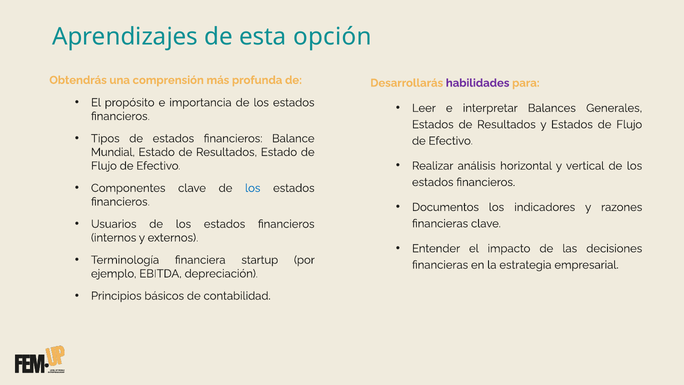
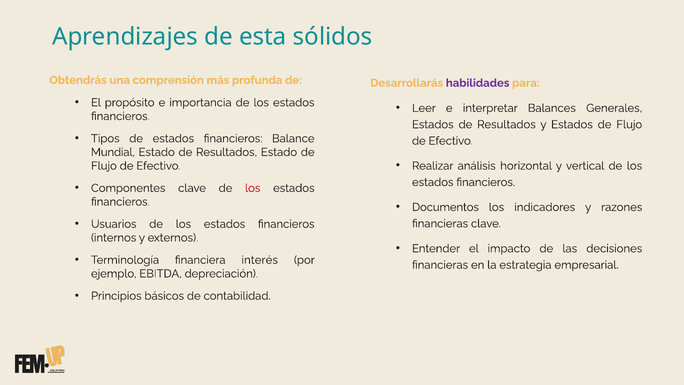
opción: opción -> sólidos
los at (253, 188) colour: blue -> red
startup: startup -> interés
